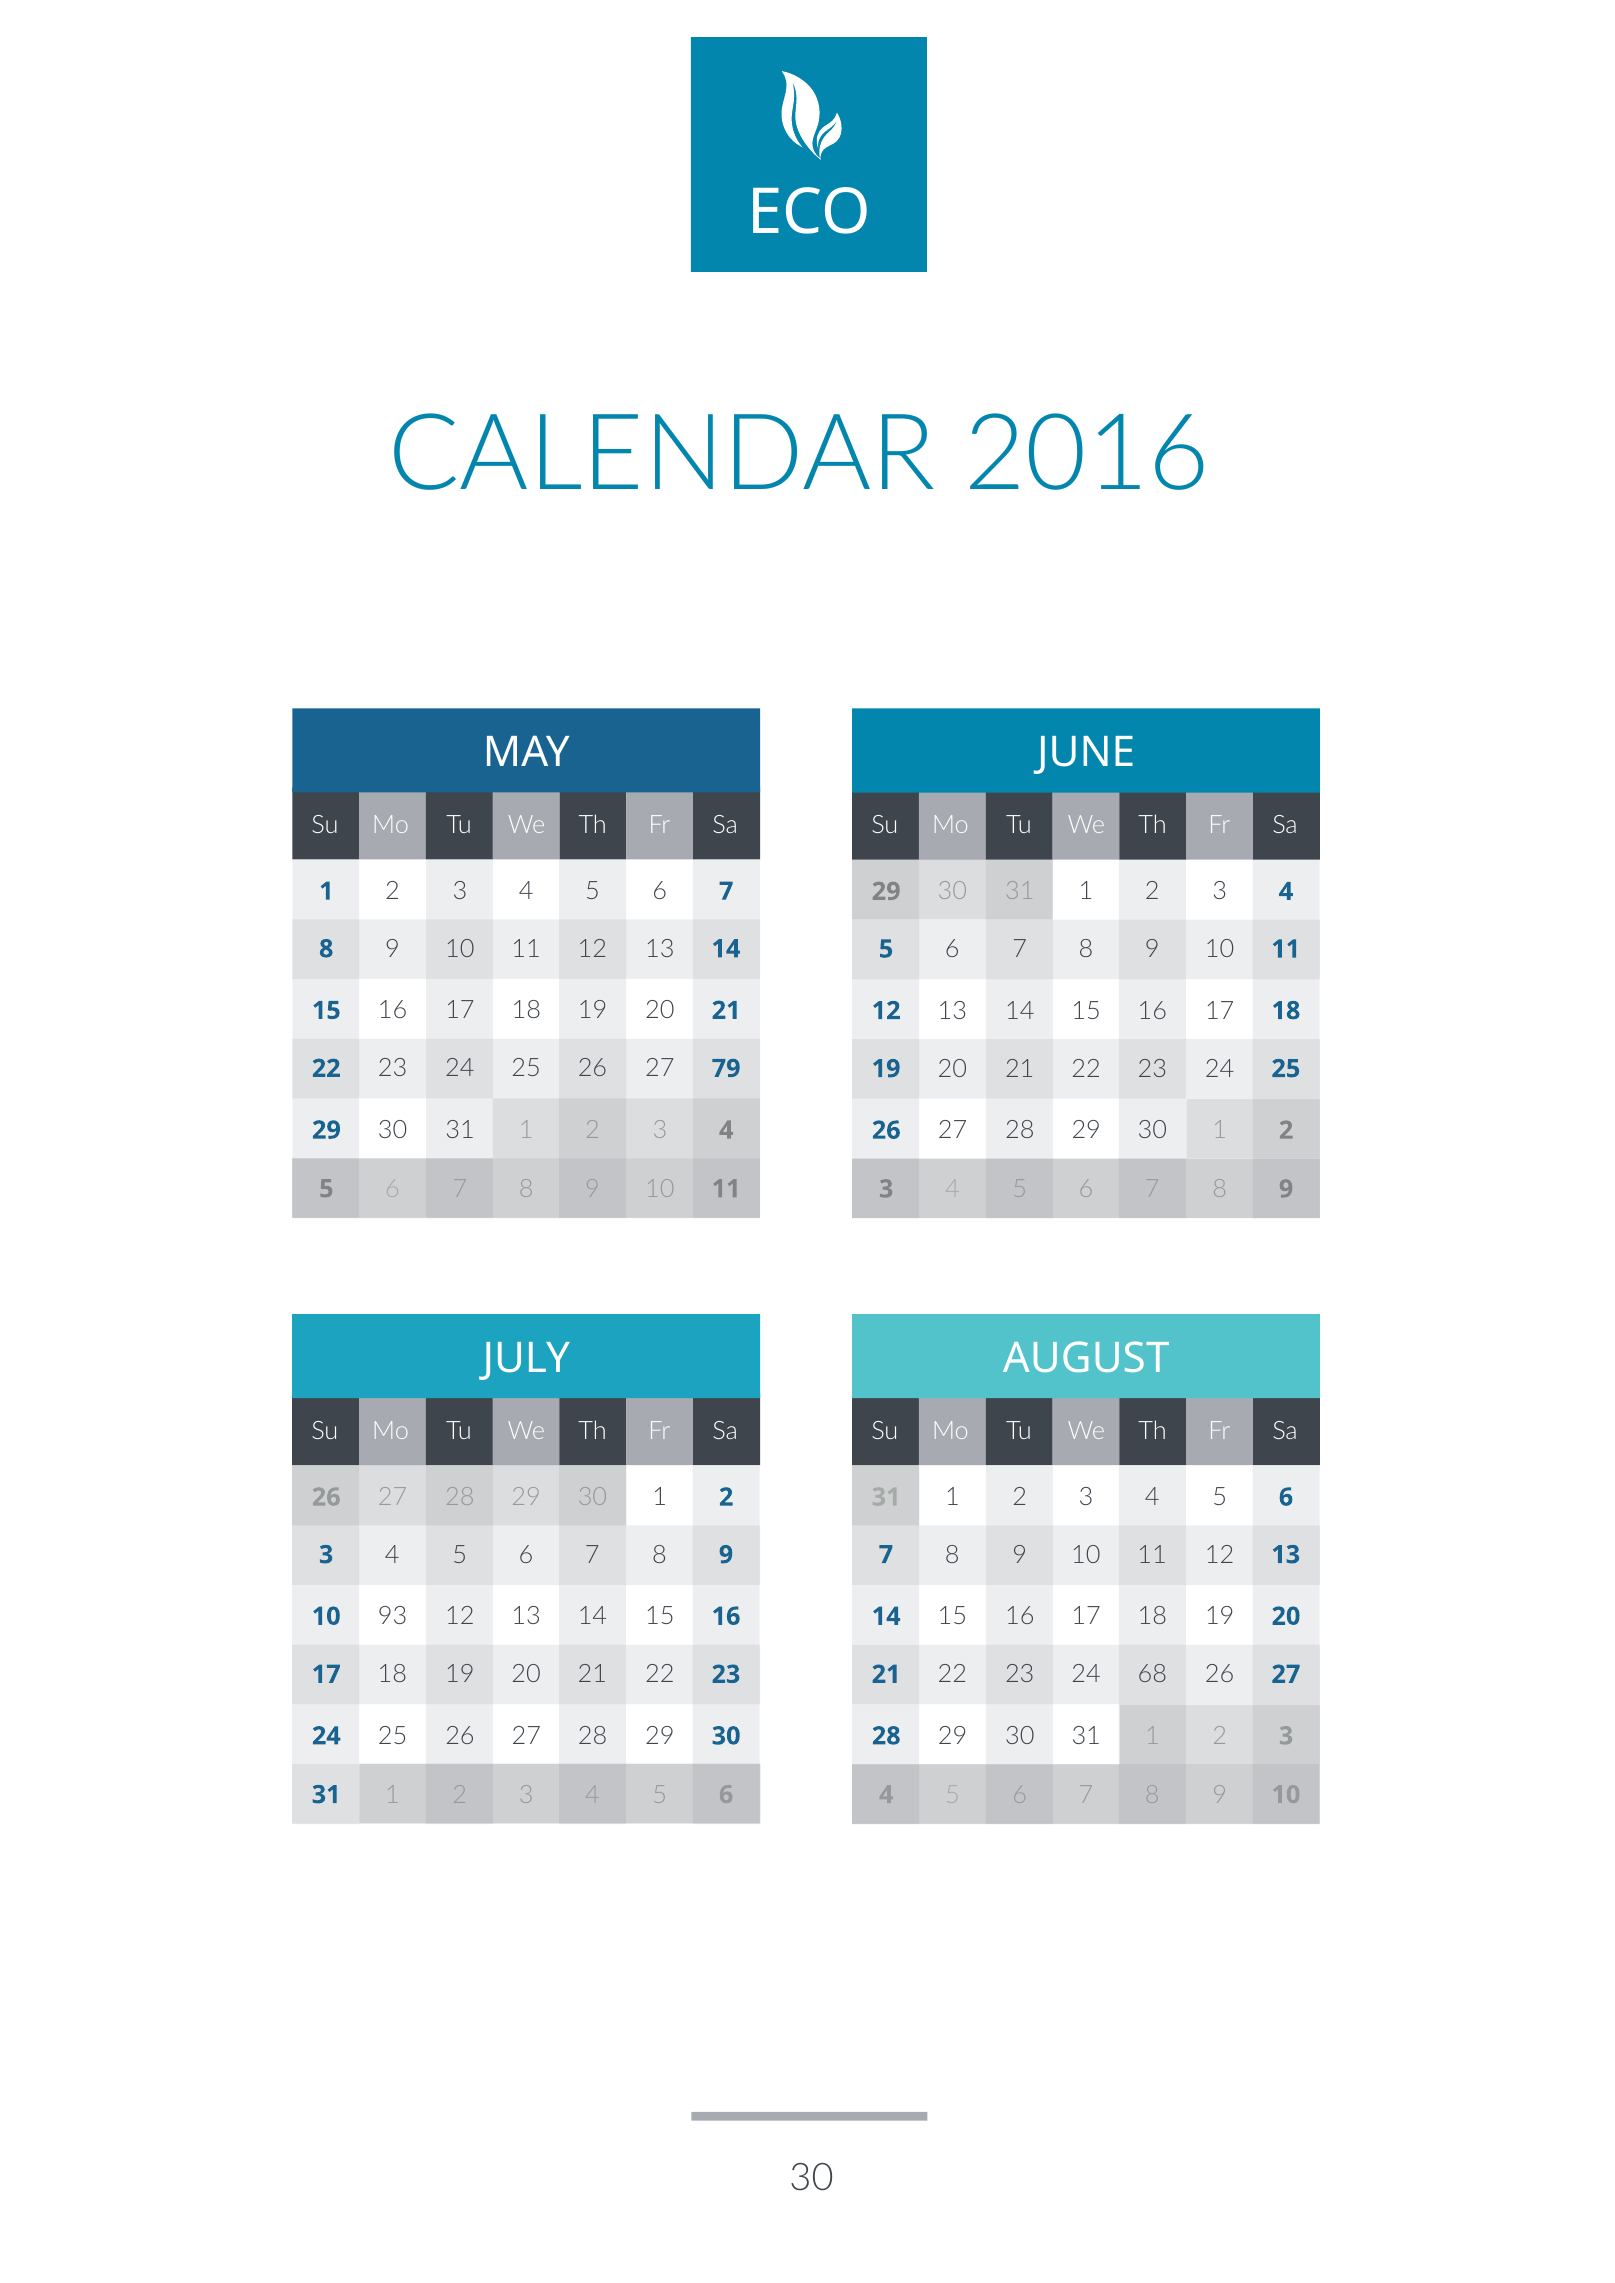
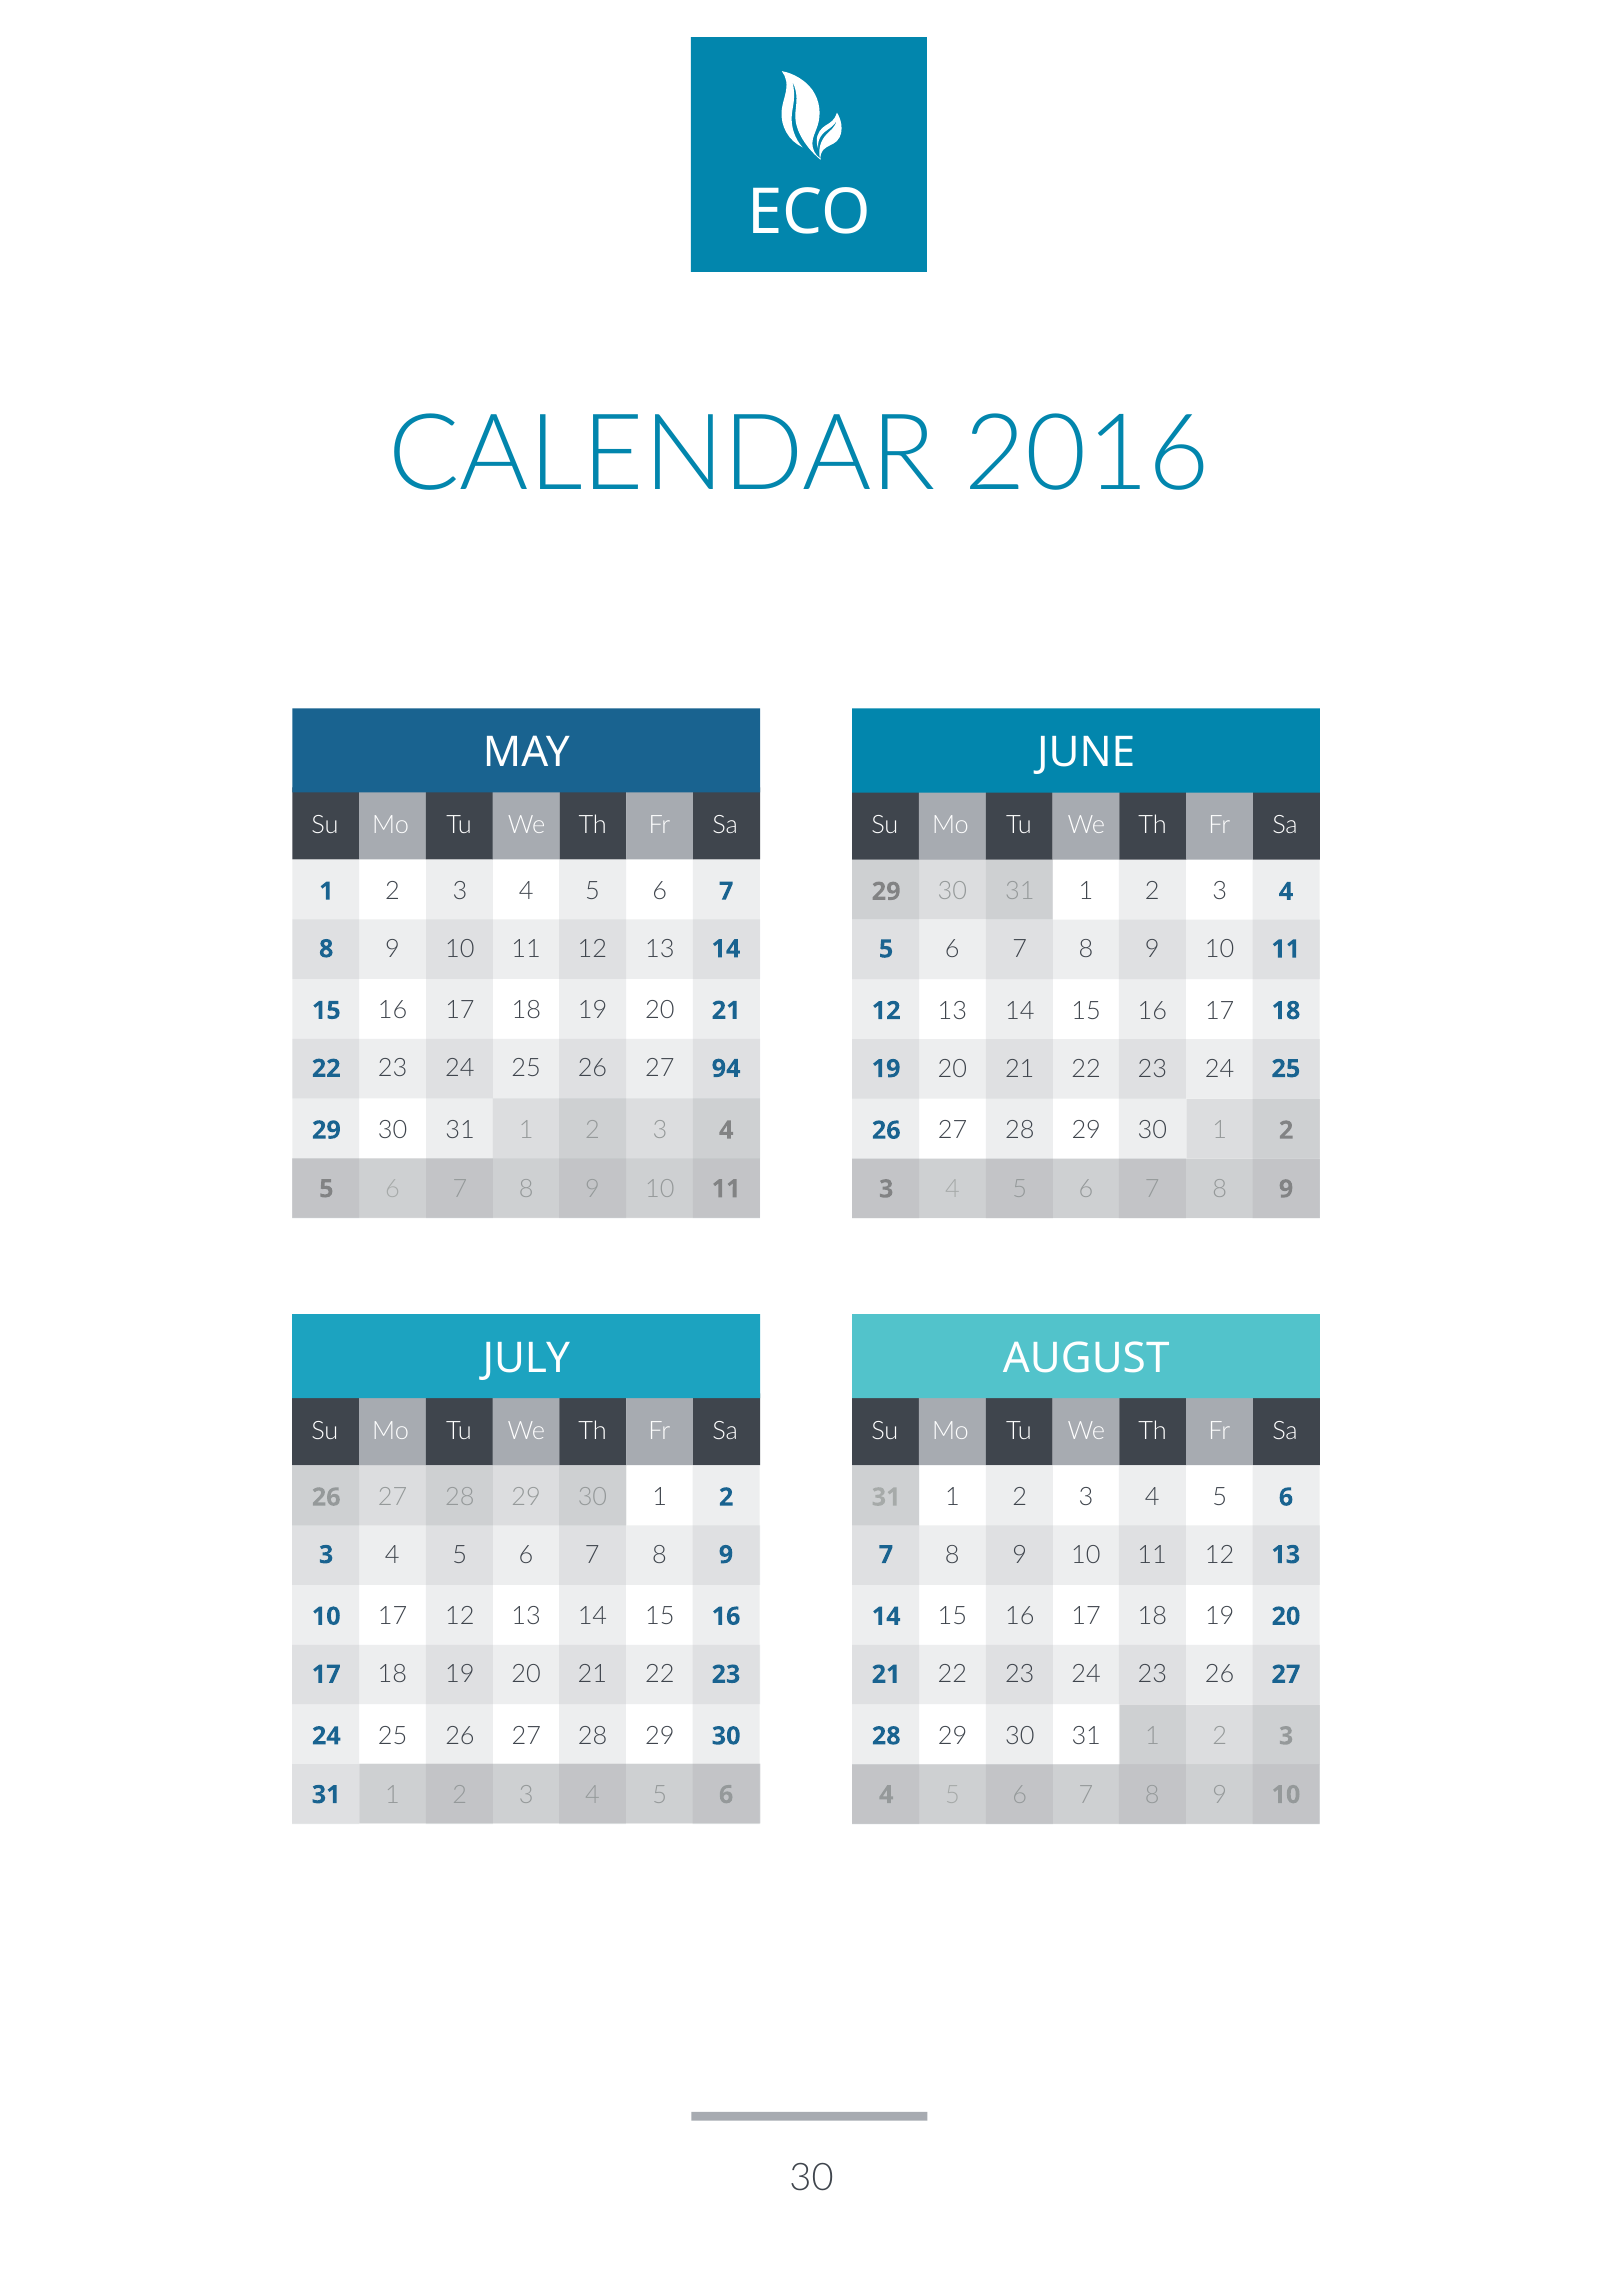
79: 79 -> 94
10 93: 93 -> 17
24 68: 68 -> 23
